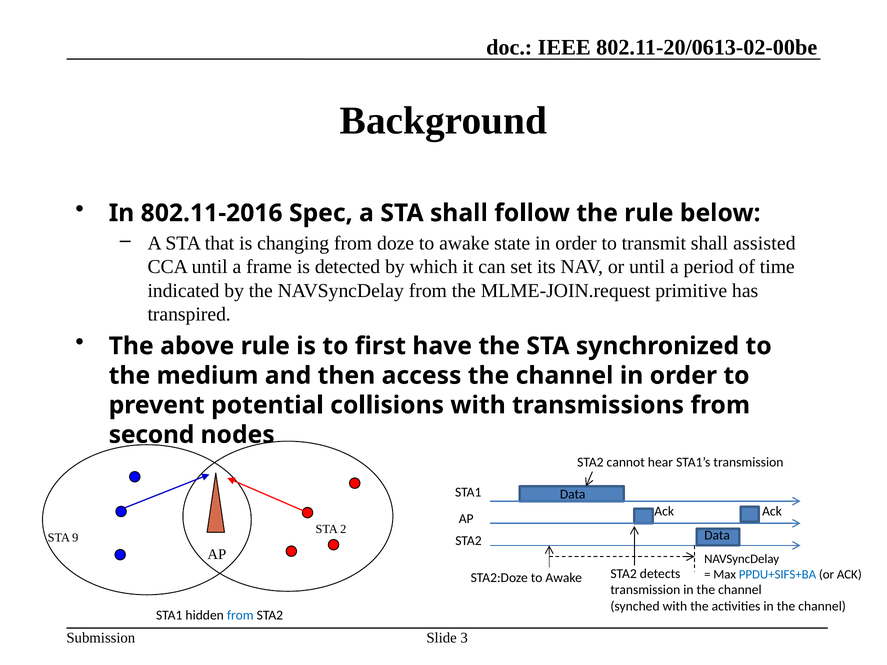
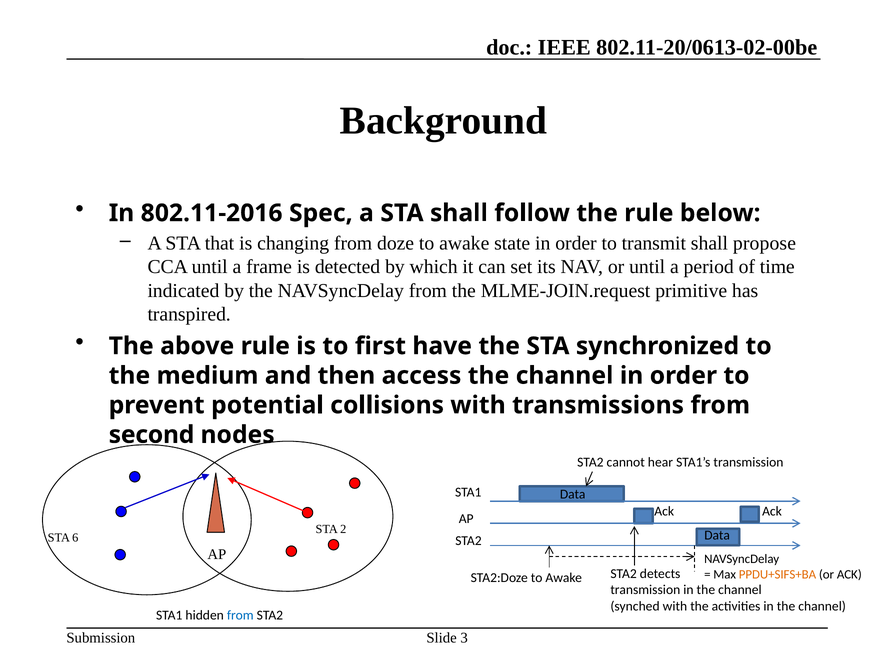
assisted: assisted -> propose
9: 9 -> 6
PPDU+SIFS+BA colour: blue -> orange
